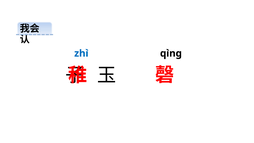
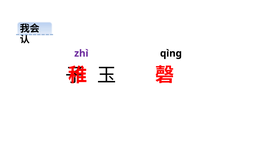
zhì colour: blue -> purple
